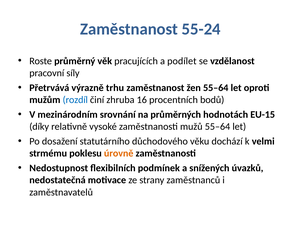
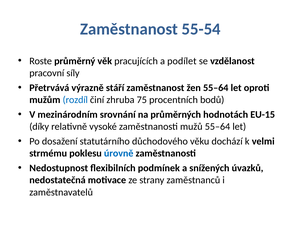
55-24: 55-24 -> 55-54
trhu: trhu -> stáří
16: 16 -> 75
úrovně colour: orange -> blue
